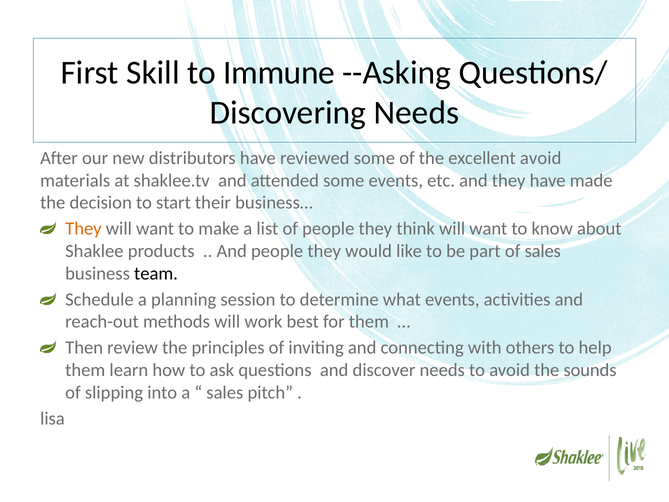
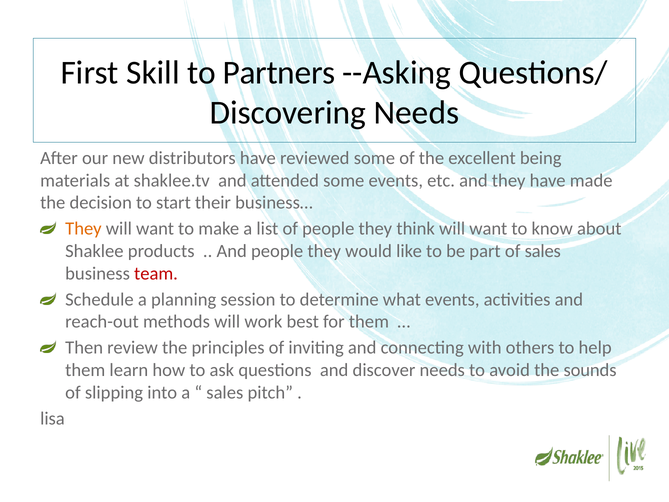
Immune: Immune -> Partners
excellent avoid: avoid -> being
team colour: black -> red
